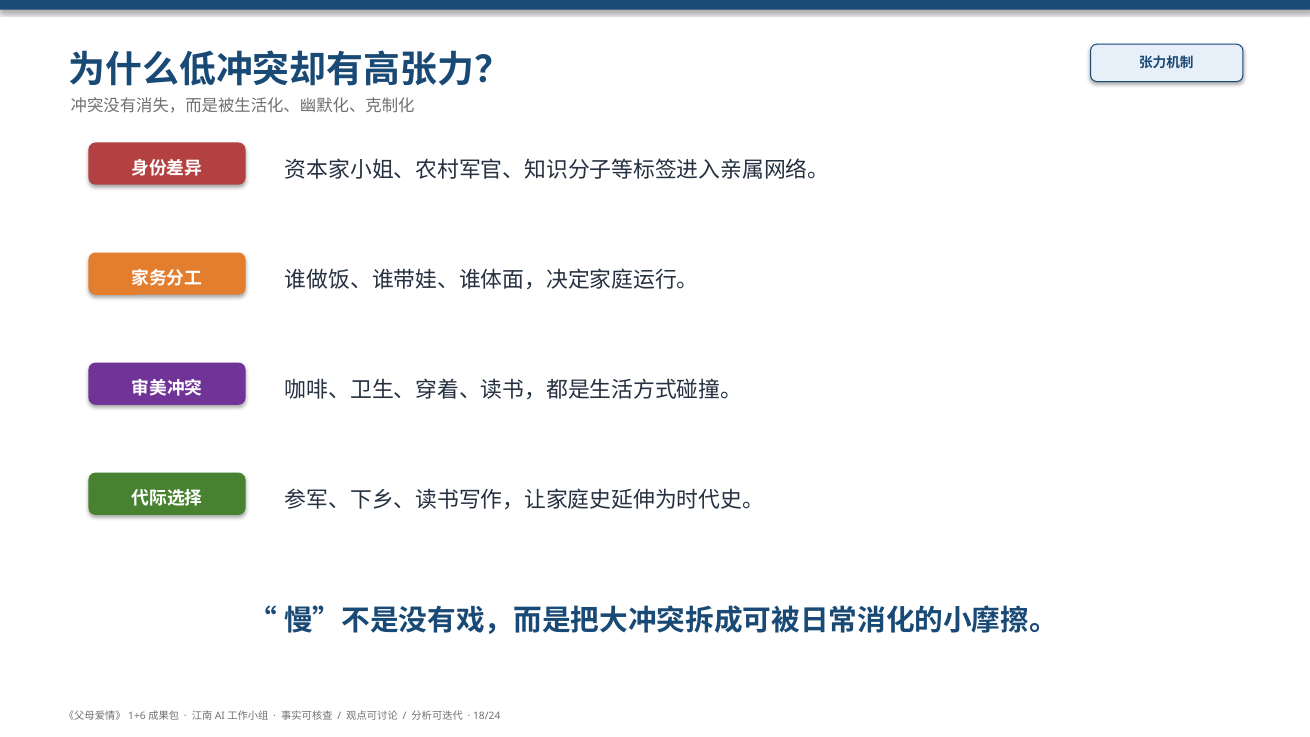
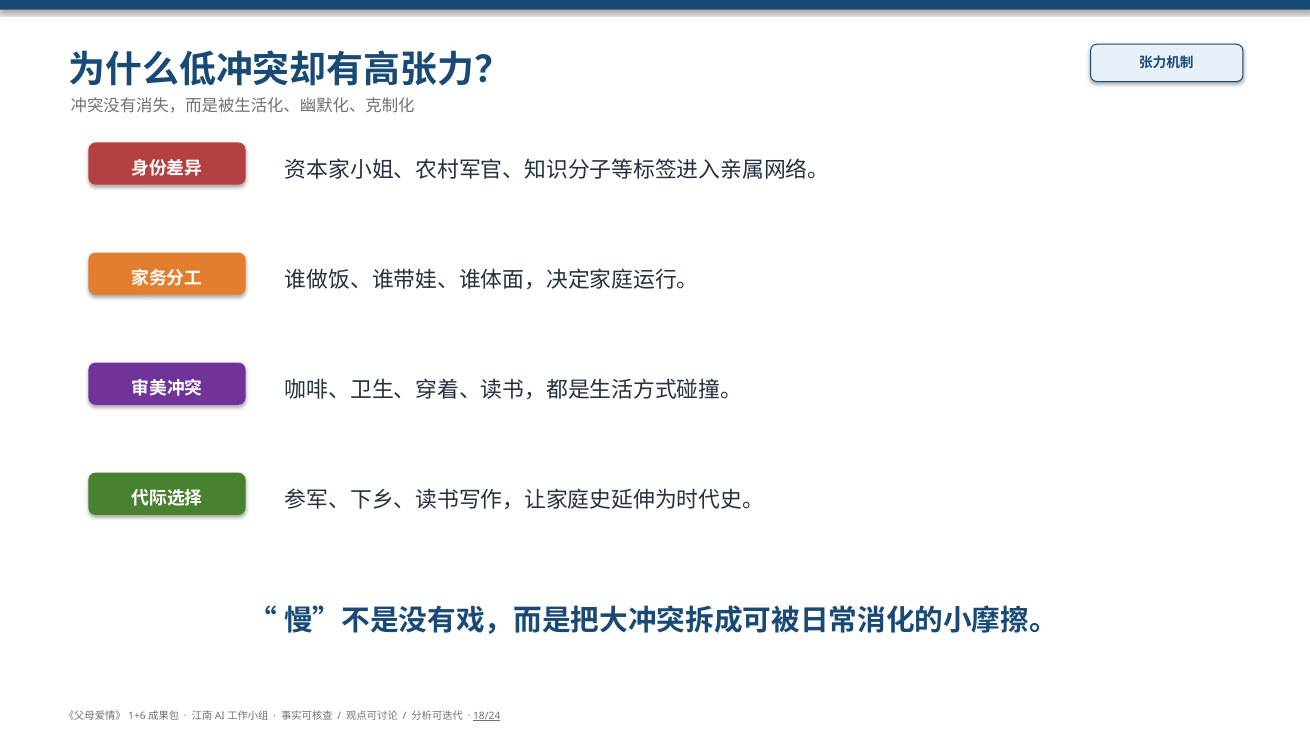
18/24 underline: none -> present
